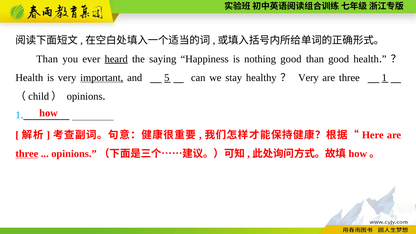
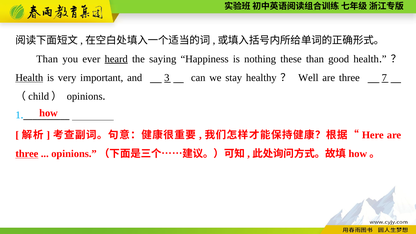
nothing good: good -> these
Health at (29, 78) underline: none -> present
important underline: present -> none
5: 5 -> 3
Very at (308, 78): Very -> Well
three 1: 1 -> 7
